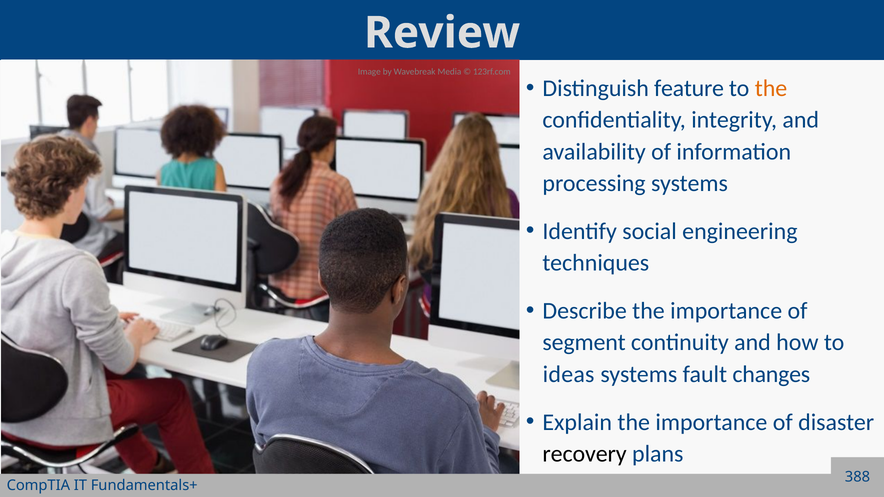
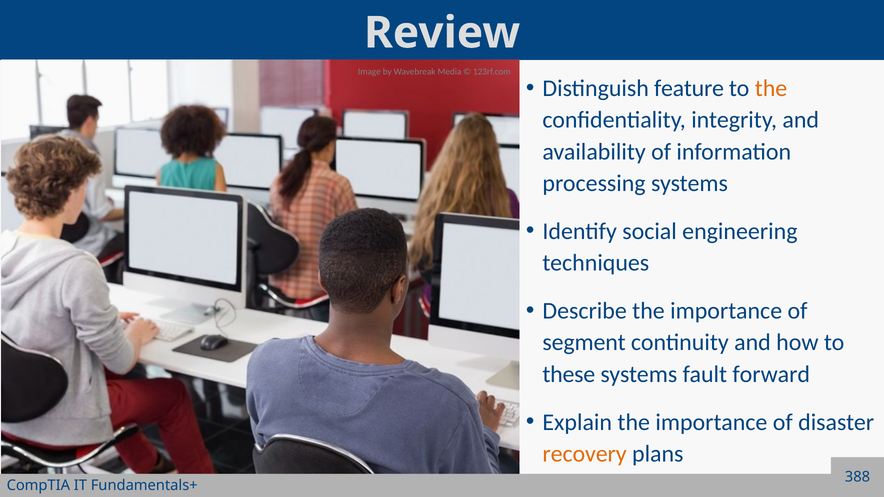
ideas: ideas -> these
changes: changes -> forward
recovery colour: black -> orange
